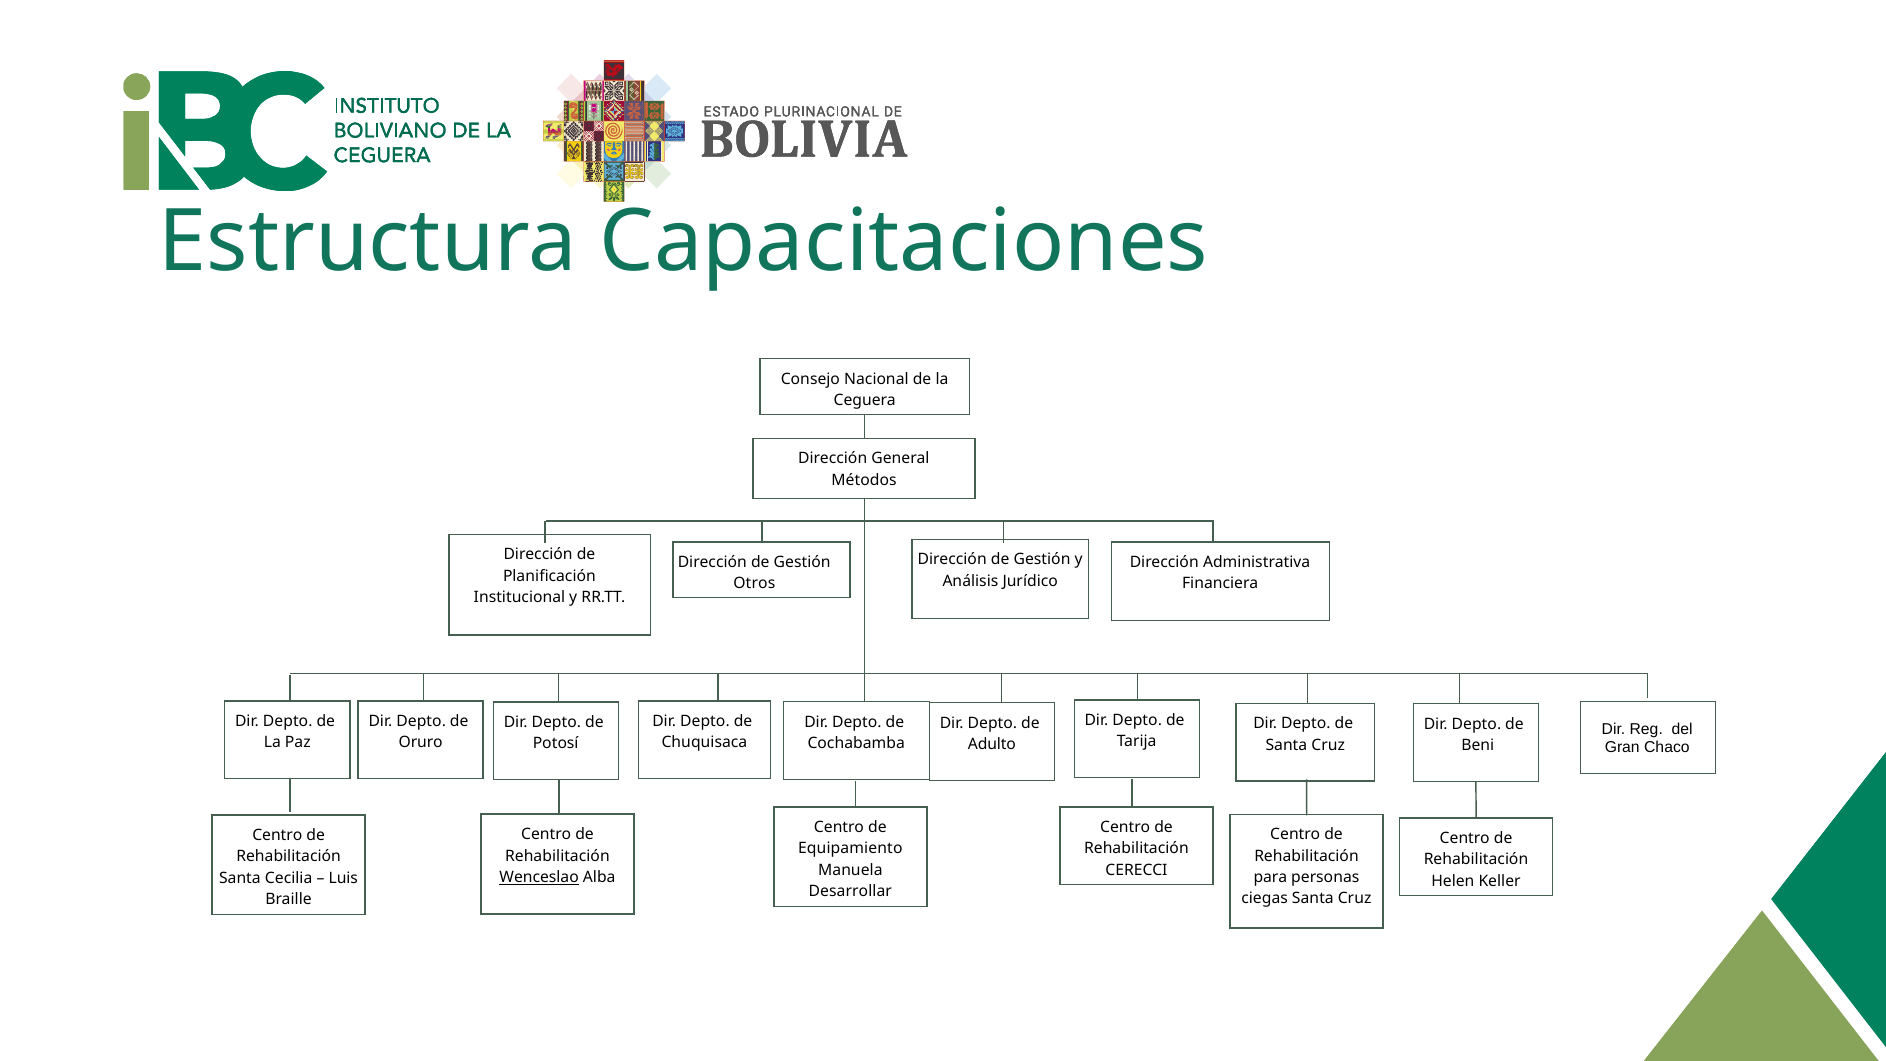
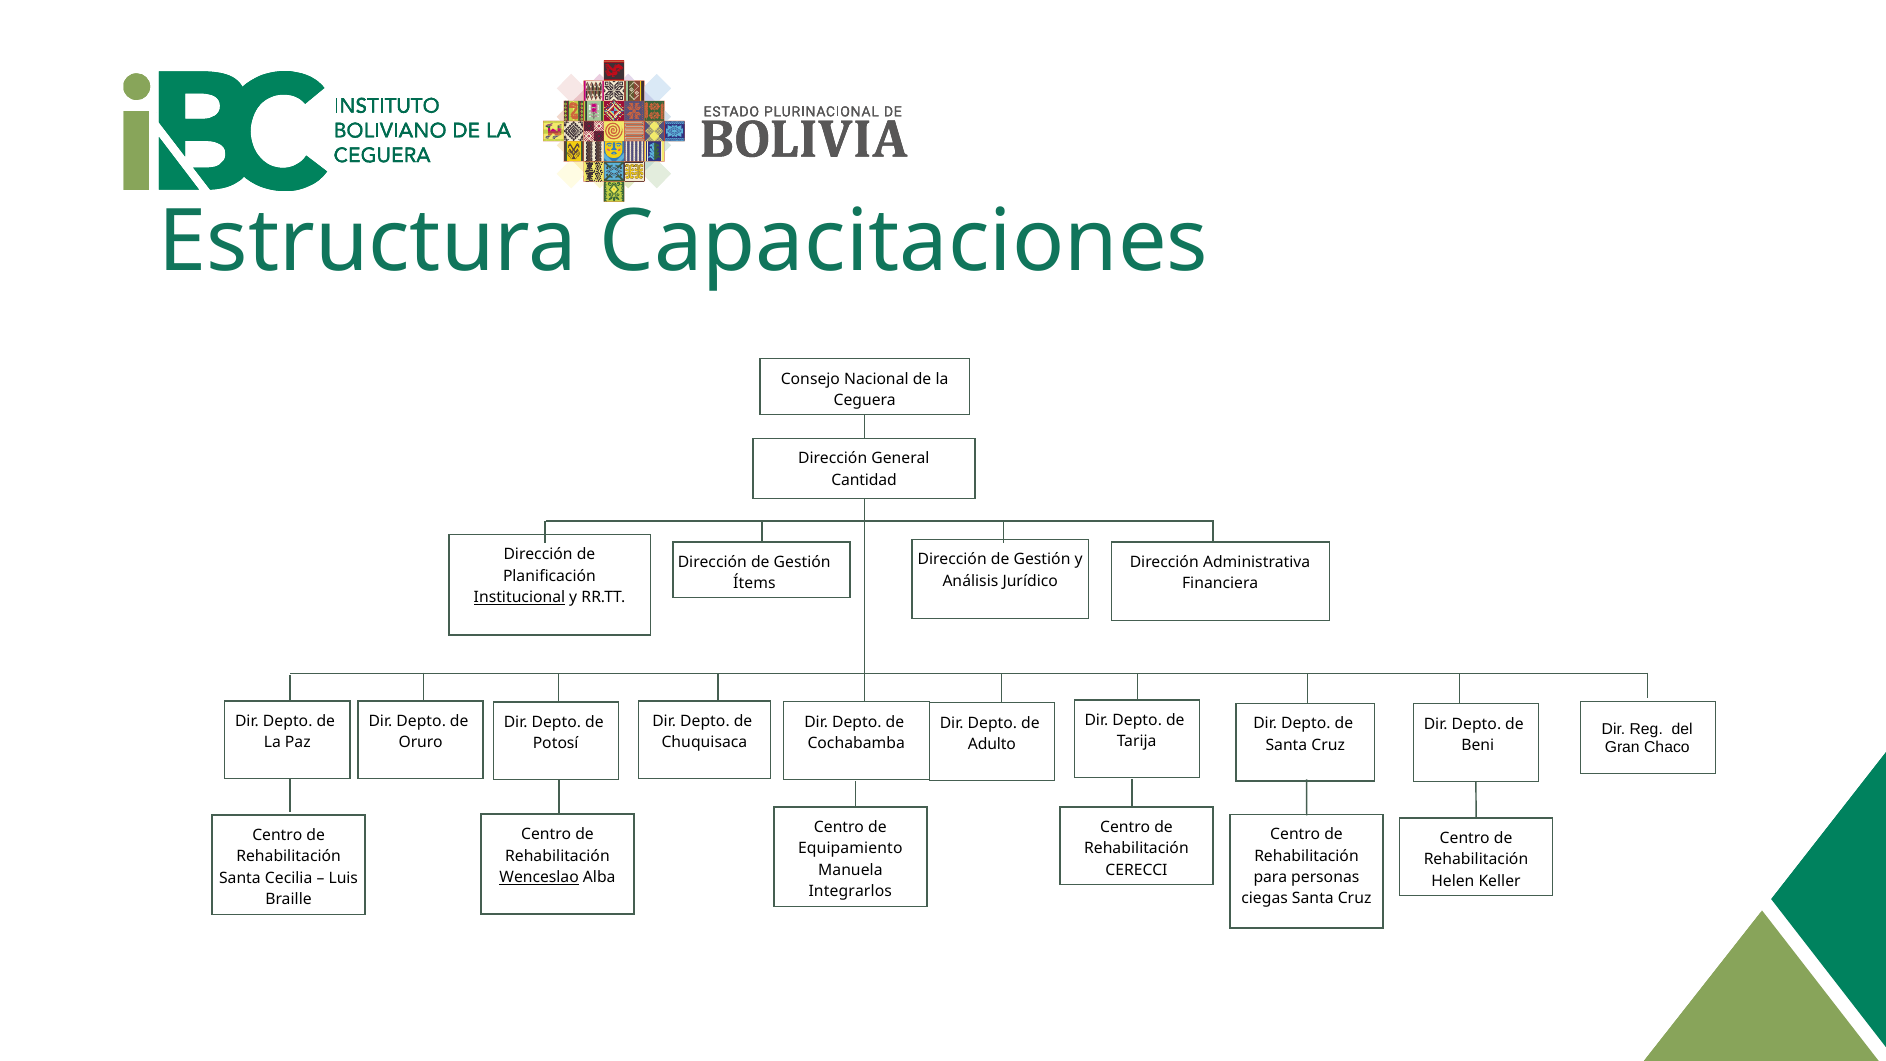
Métodos: Métodos -> Cantidad
Otros: Otros -> Ítems
Institucional underline: none -> present
Desarrollar: Desarrollar -> Integrarlos
